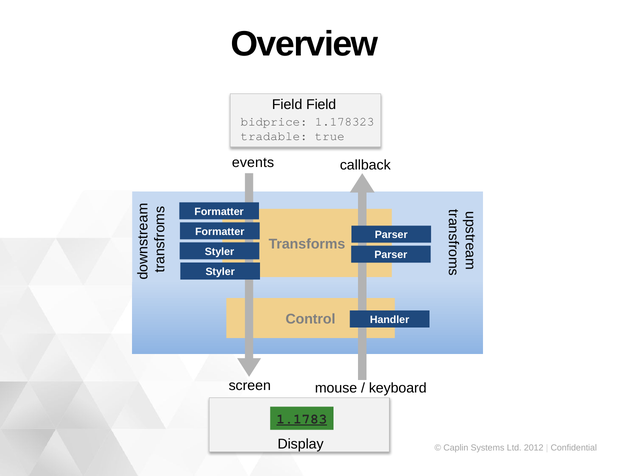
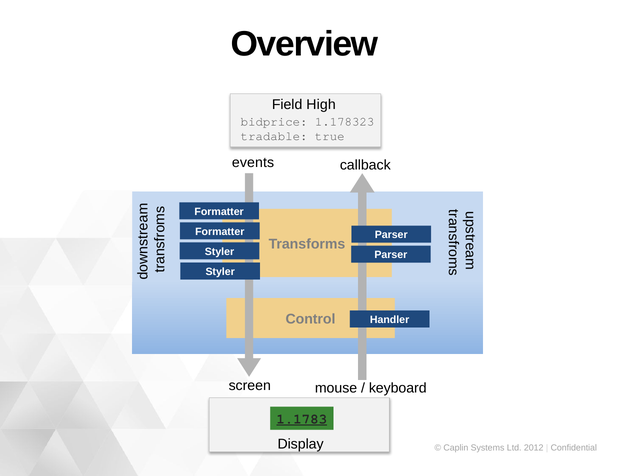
Field Field: Field -> High
